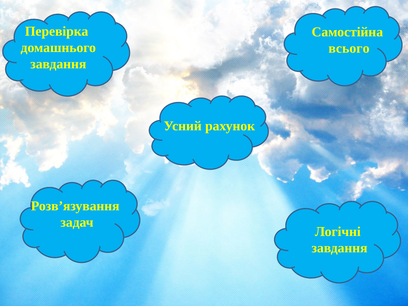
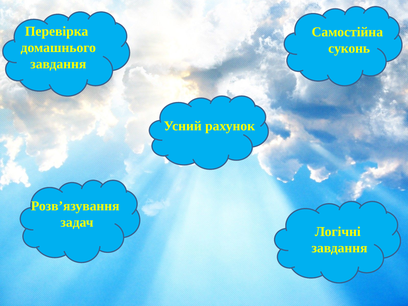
всього: всього -> суконь
